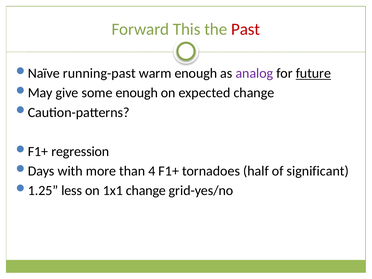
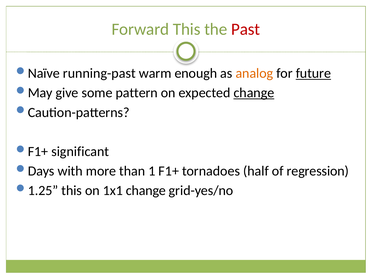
analog colour: purple -> orange
some enough: enough -> pattern
change at (254, 93) underline: none -> present
regression: regression -> significant
4: 4 -> 1
significant: significant -> regression
less at (72, 191): less -> this
